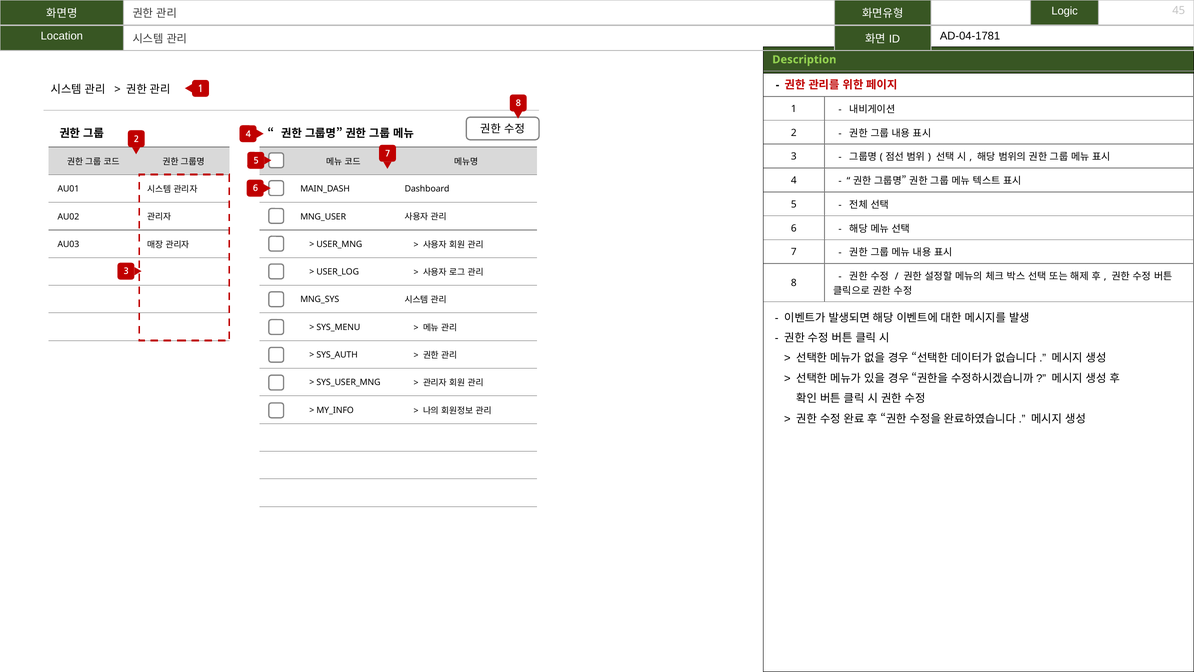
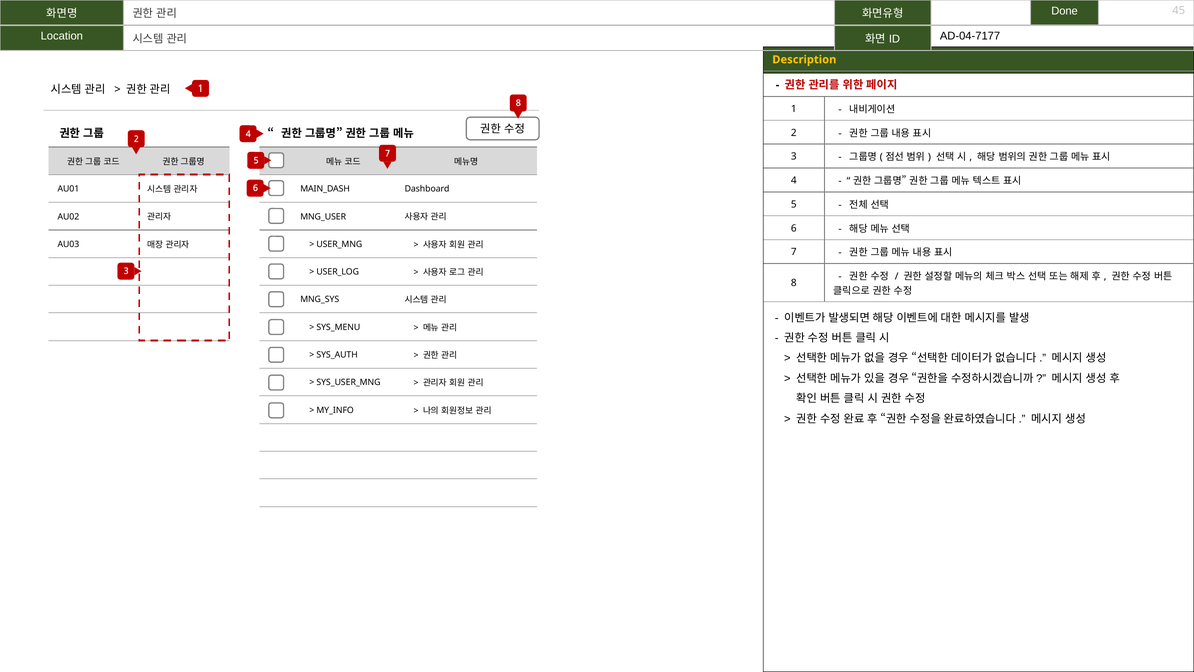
Logic: Logic -> Done
AD-04-1781: AD-04-1781 -> AD-04-7177
Description colour: light green -> yellow
